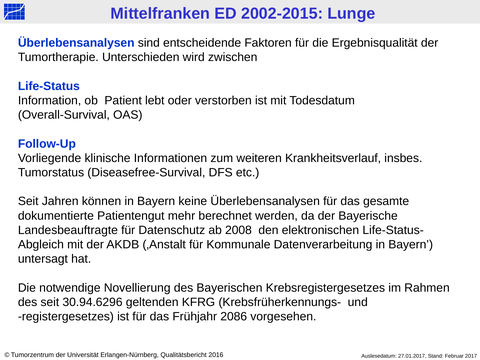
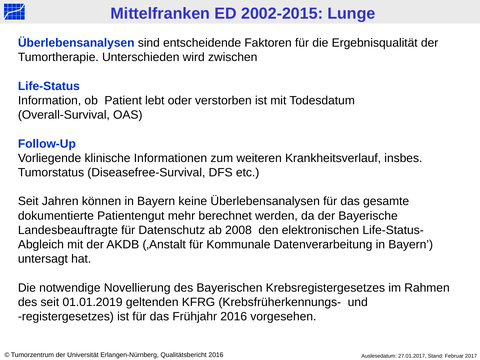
30.94.6296: 30.94.6296 -> 01.01.2019
Frühjahr 2086: 2086 -> 2016
